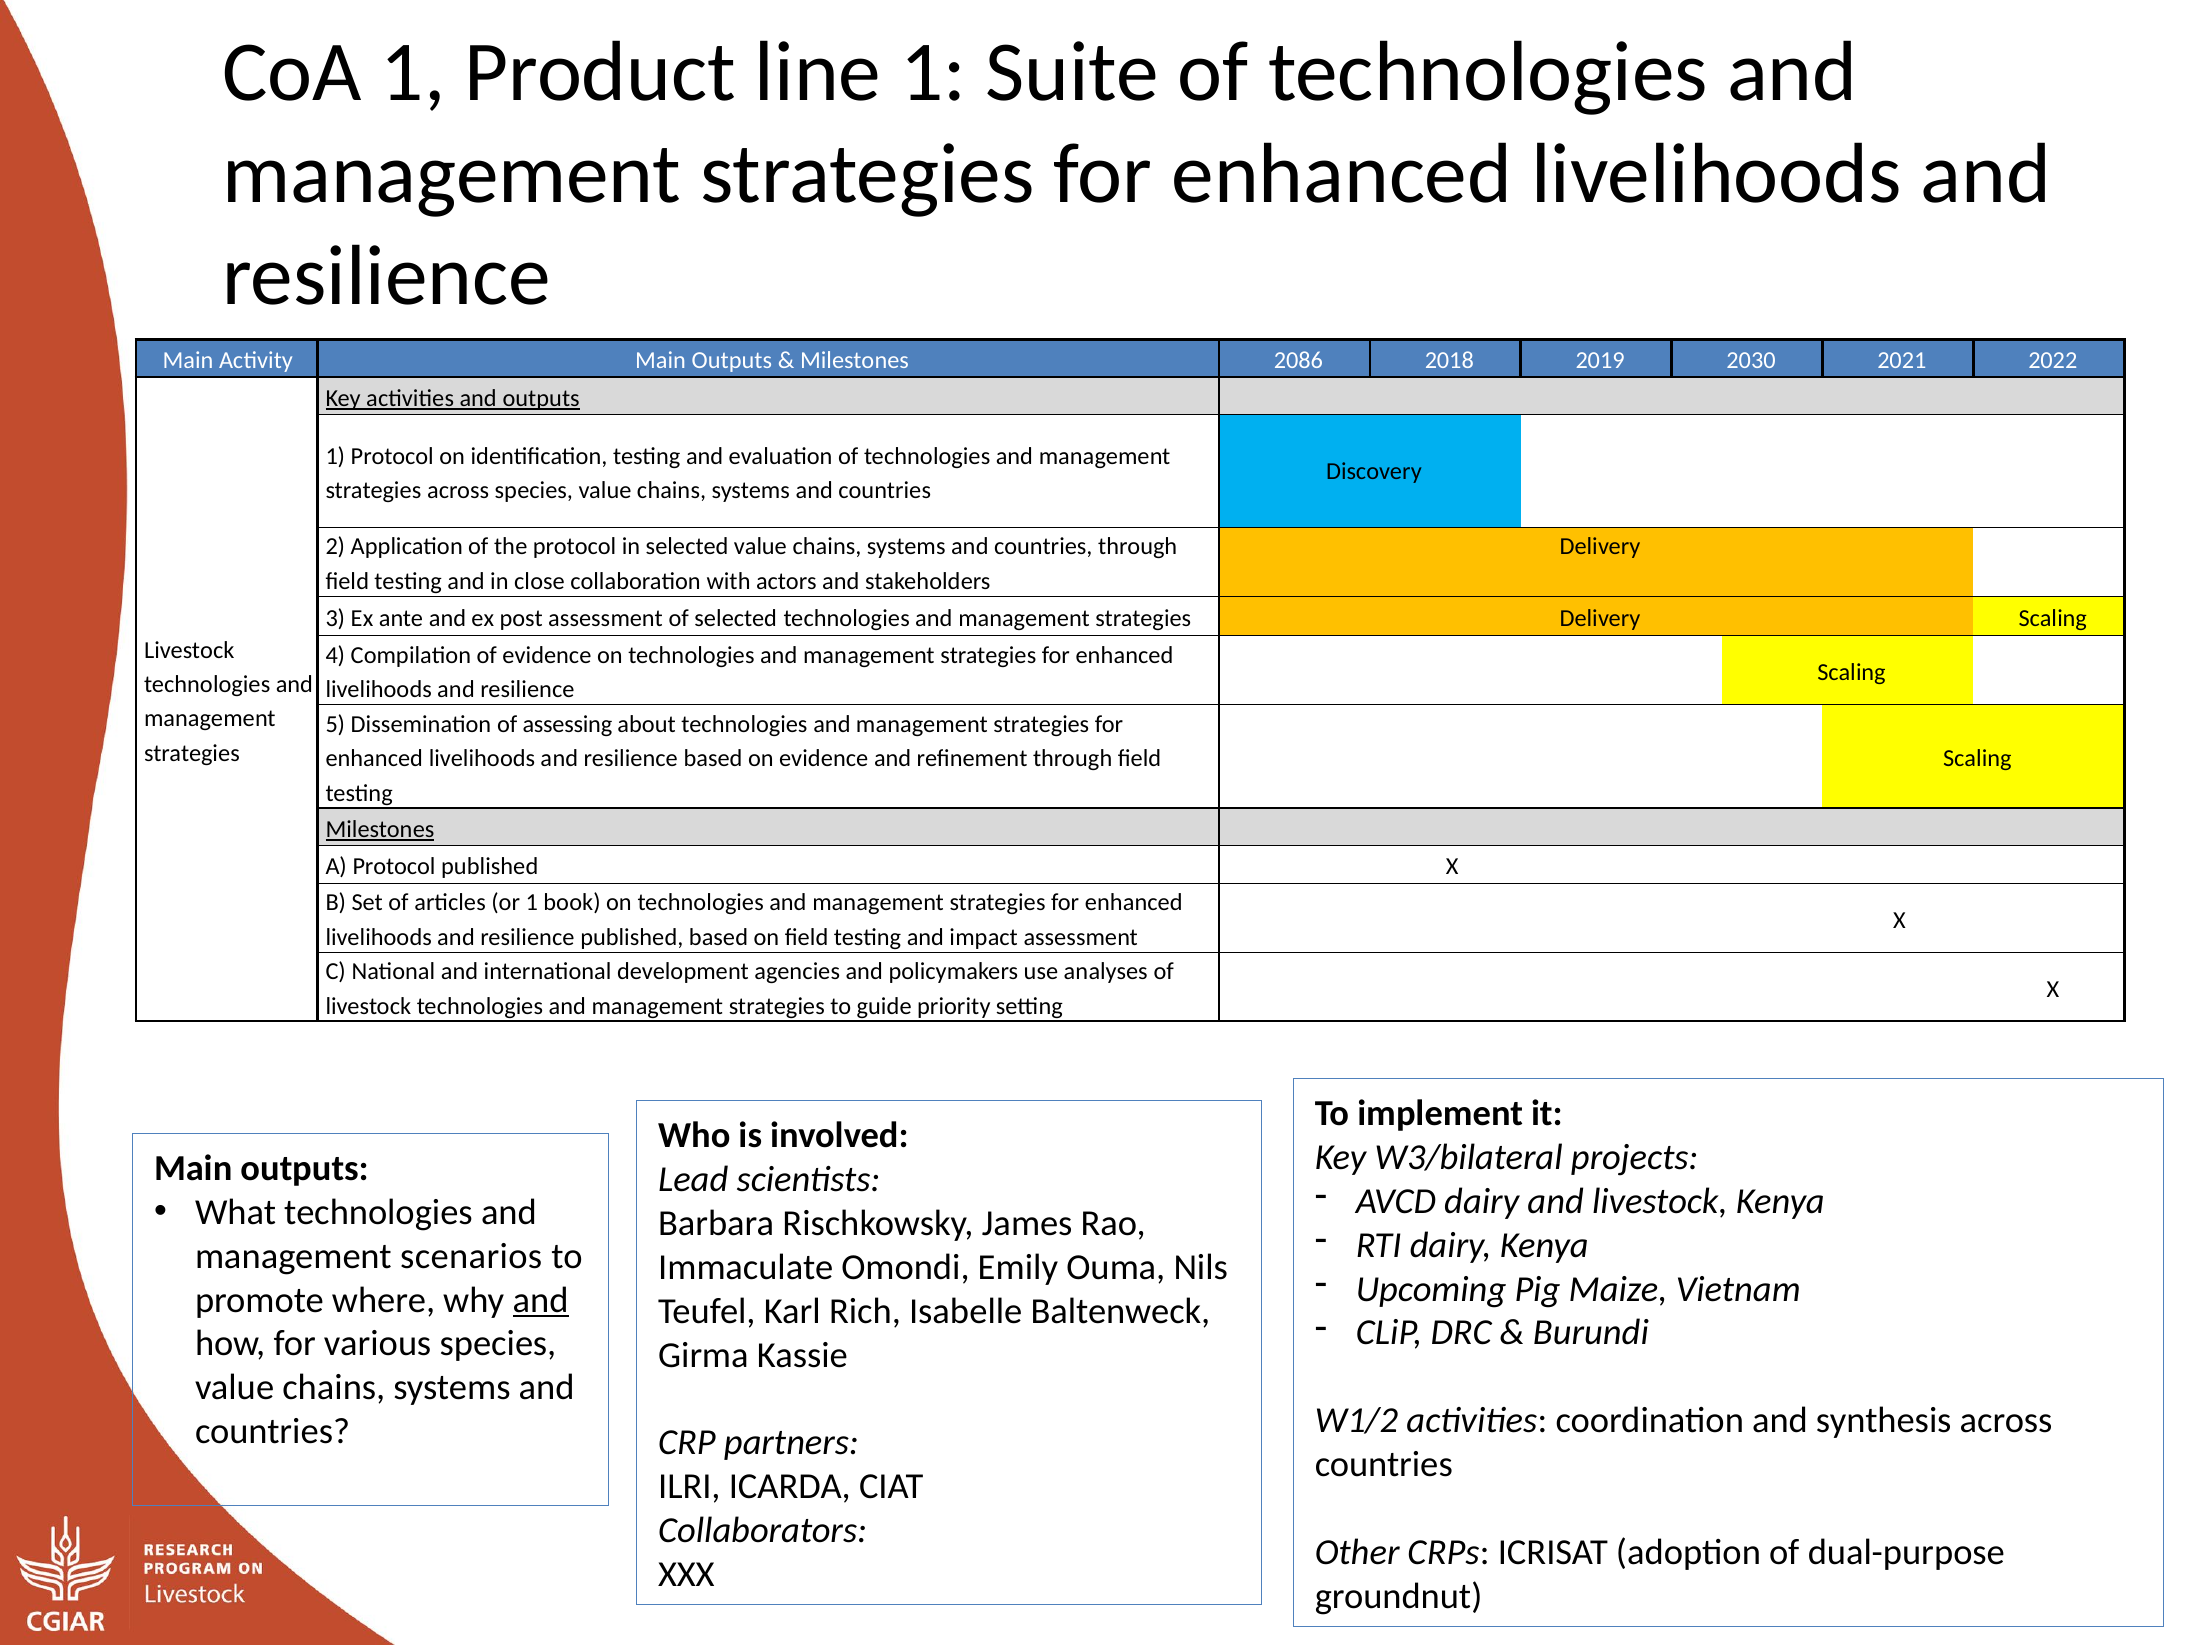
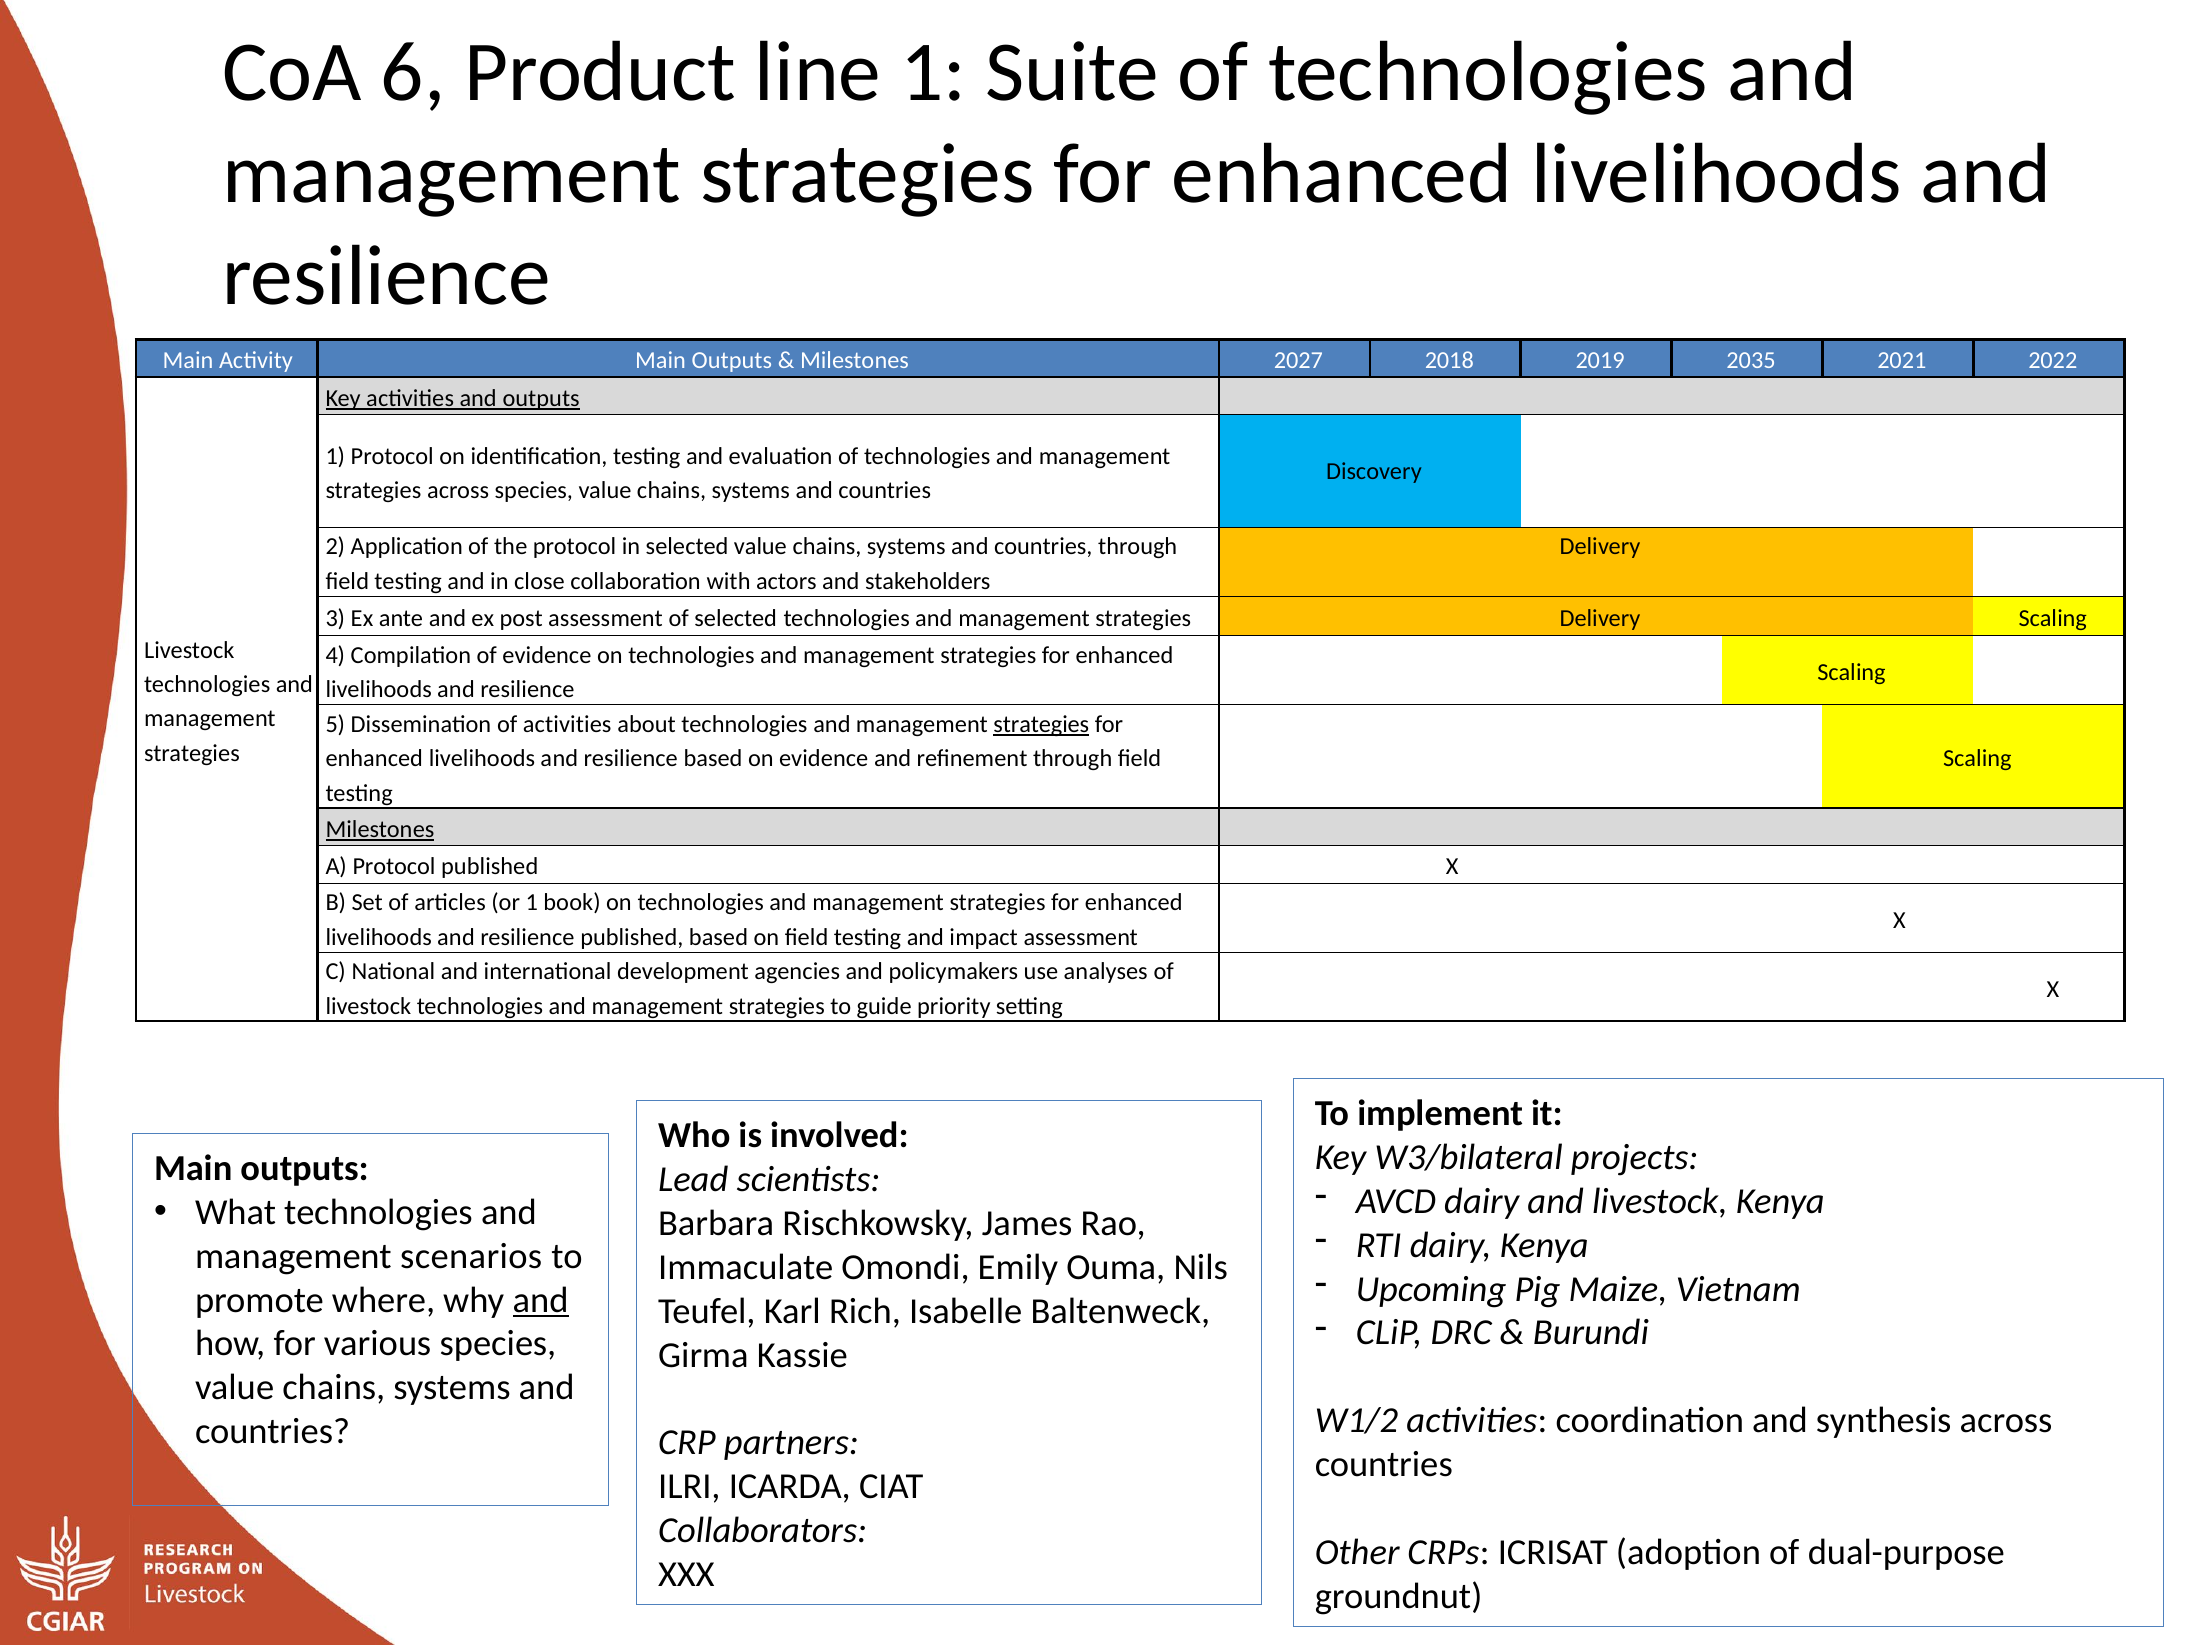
CoA 1: 1 -> 6
2086: 2086 -> 2027
2030: 2030 -> 2035
of assessing: assessing -> activities
strategies at (1041, 724) underline: none -> present
